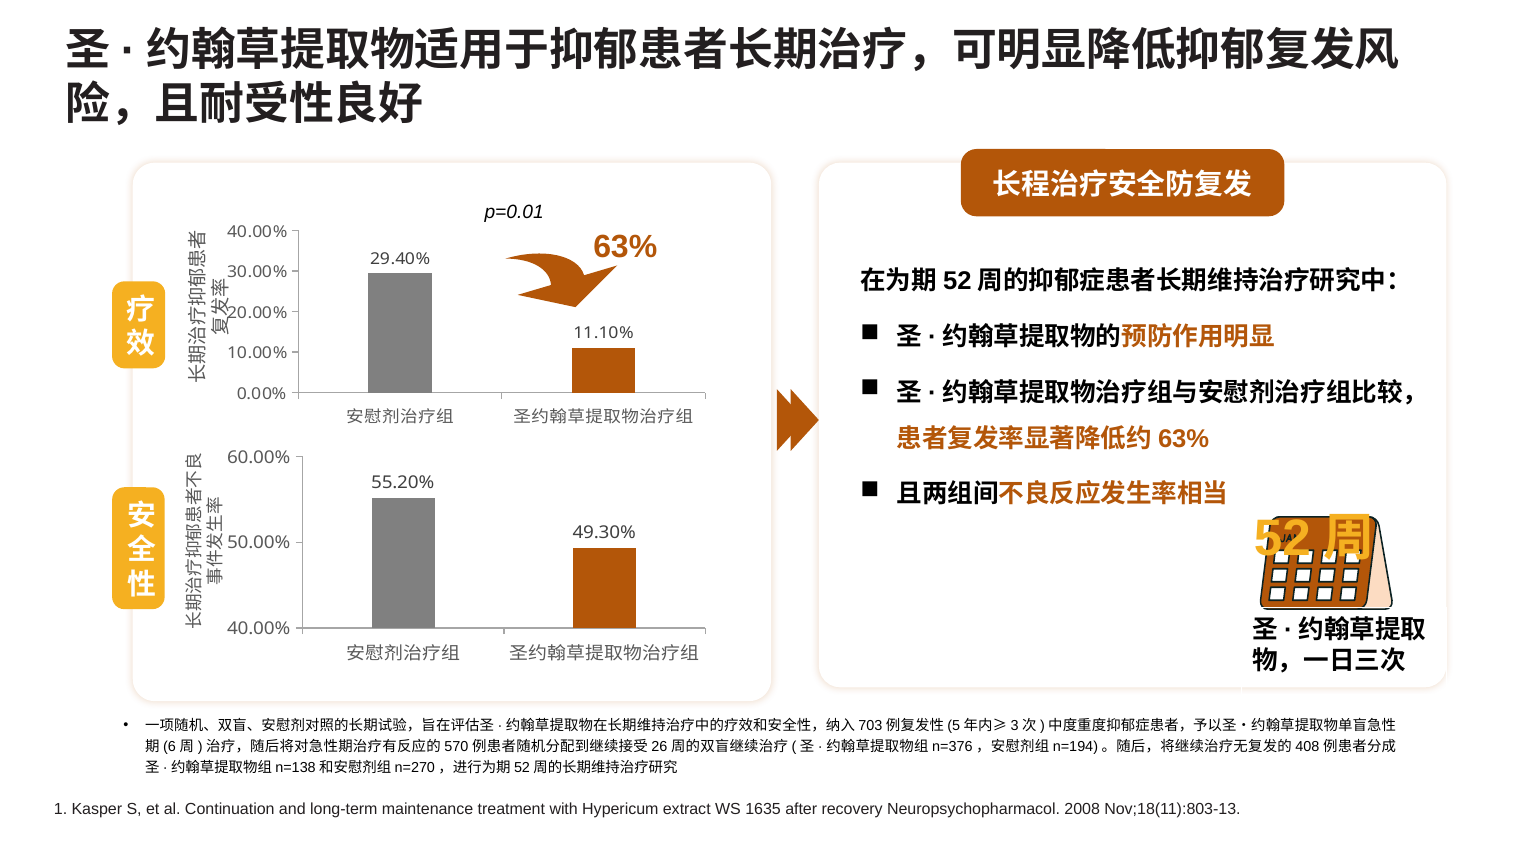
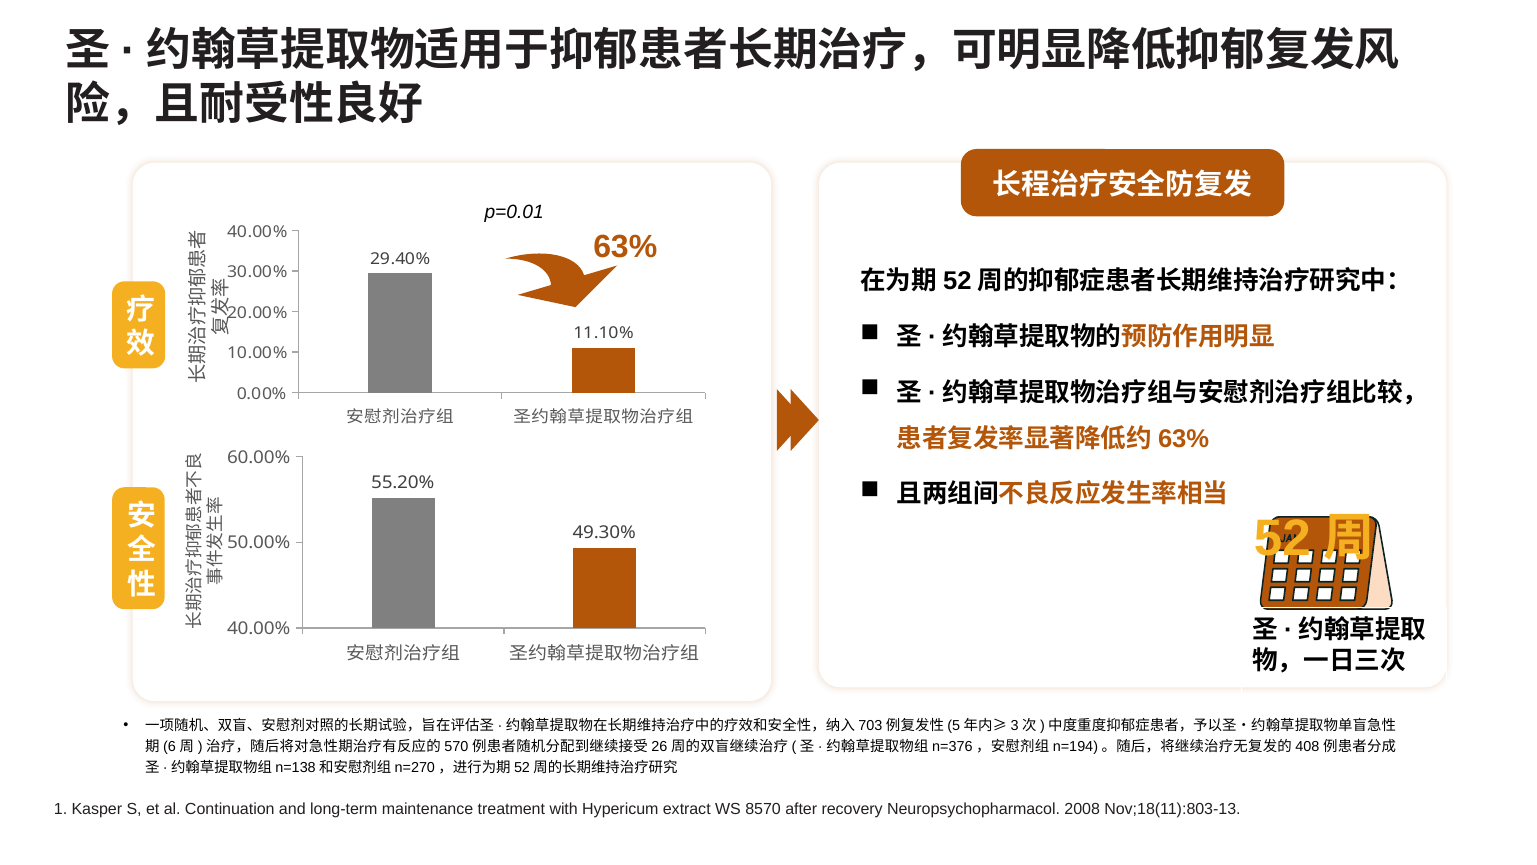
1635: 1635 -> 8570
